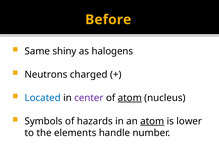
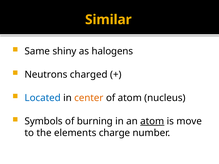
Before: Before -> Similar
center colour: purple -> orange
atom at (130, 98) underline: present -> none
hazards: hazards -> burning
lower: lower -> move
handle: handle -> charge
